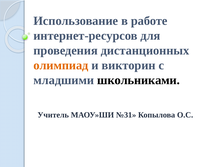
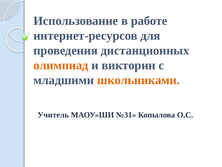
школьниками colour: black -> orange
